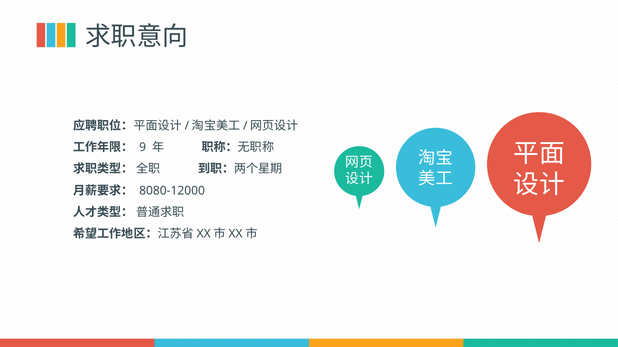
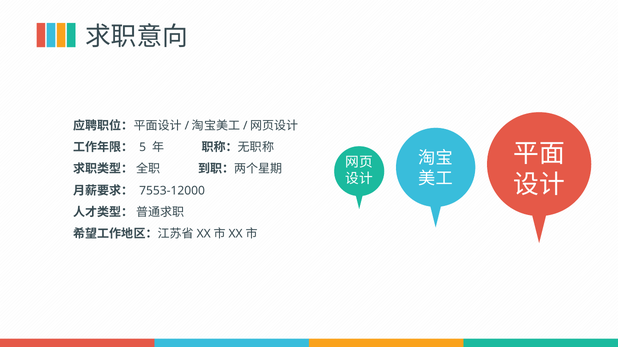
9: 9 -> 5
8080-12000: 8080-12000 -> 7553-12000
